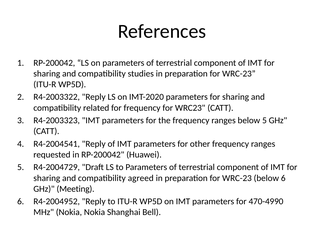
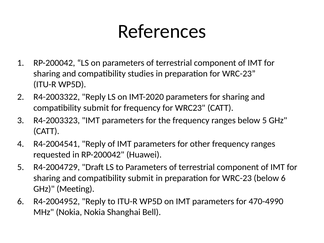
related at (96, 108): related -> submit
agreed at (141, 178): agreed -> submit
